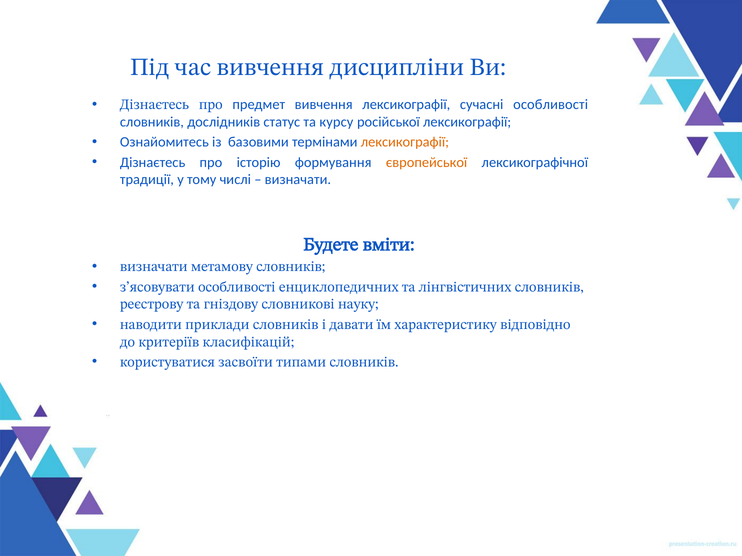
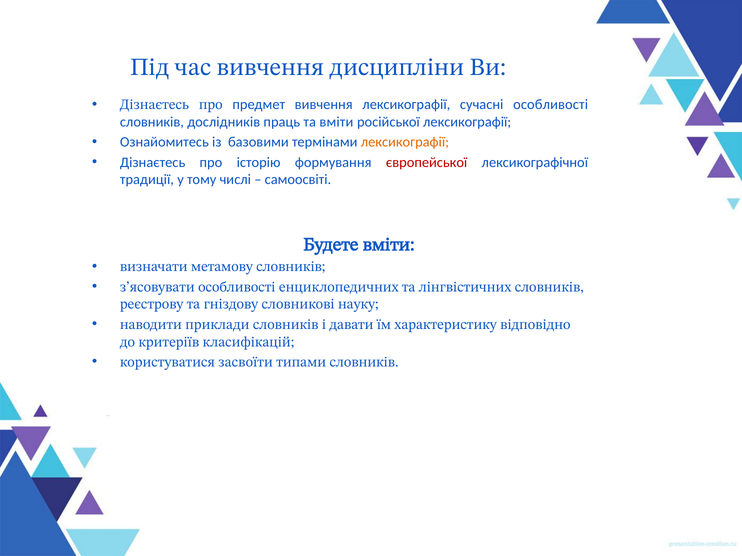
статус: статус -> праць
та курсу: курсу -> вміти
європейської colour: orange -> red
визначати at (298, 180): визначати -> самоосвіті
